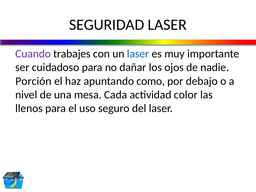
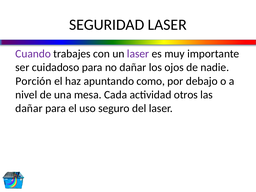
laser at (138, 54) colour: blue -> purple
color: color -> otros
llenos at (29, 108): llenos -> dañar
